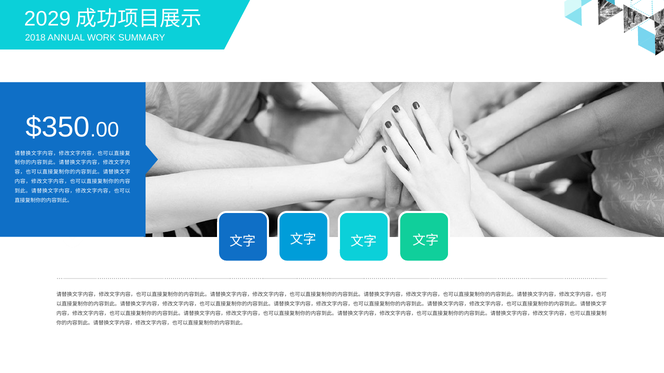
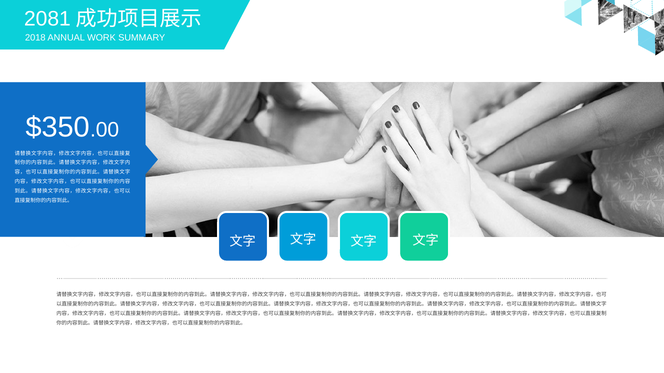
2029: 2029 -> 2081
